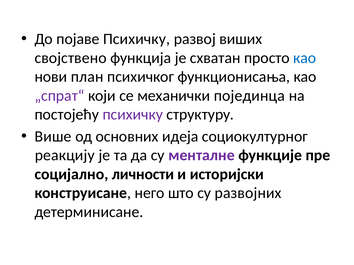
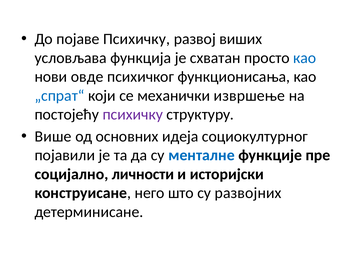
својствено: својствено -> условљава
план: план -> овде
„спрат“ colour: purple -> blue
појединца: појединца -> извршење
реакцију: реакцију -> појавили
менталне colour: purple -> blue
